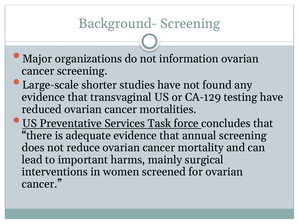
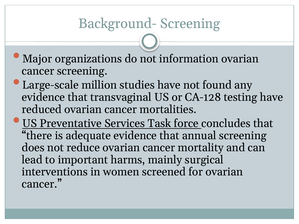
shorter: shorter -> million
CA-129: CA-129 -> CA-128
